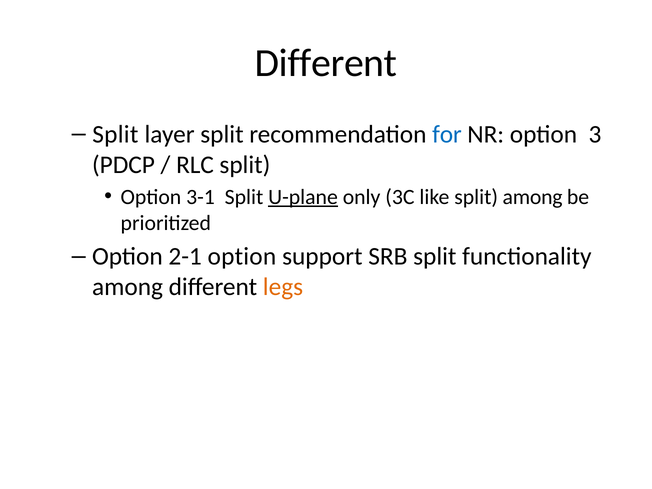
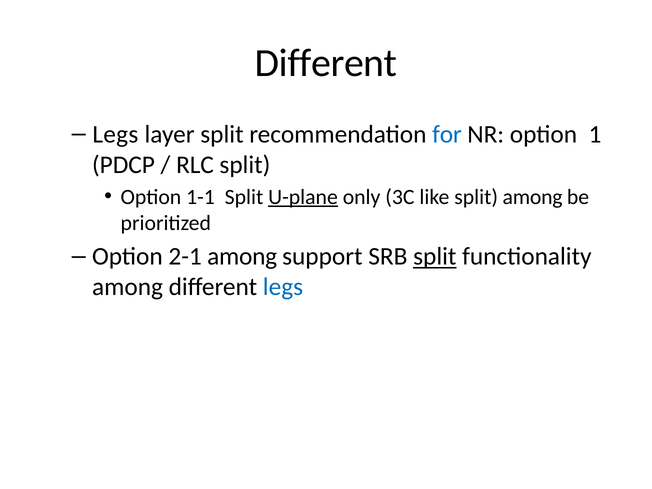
Split at (115, 134): Split -> Legs
3: 3 -> 1
3-1: 3-1 -> 1-1
2-1 option: option -> among
split at (435, 257) underline: none -> present
legs at (283, 287) colour: orange -> blue
